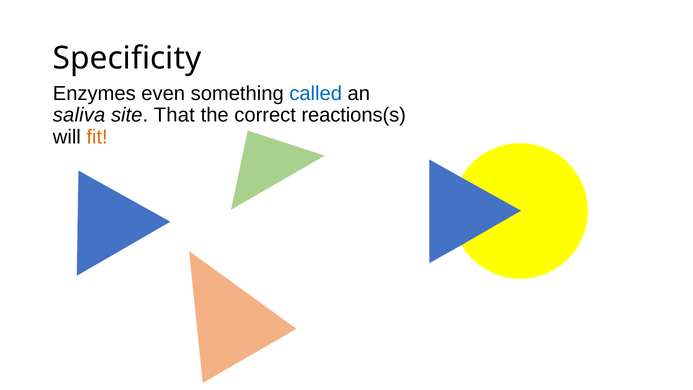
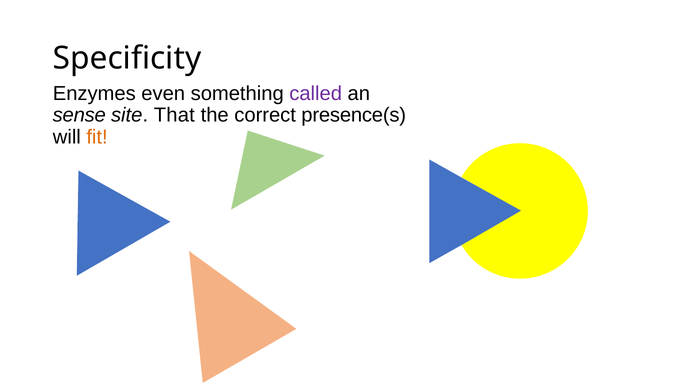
called colour: blue -> purple
saliva: saliva -> sense
reactions(s: reactions(s -> presence(s
